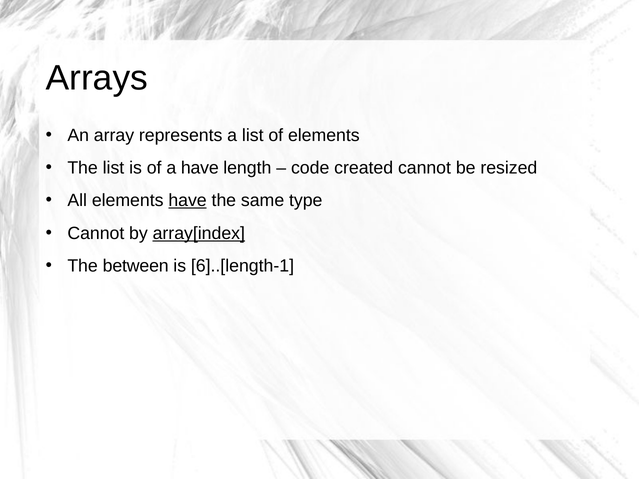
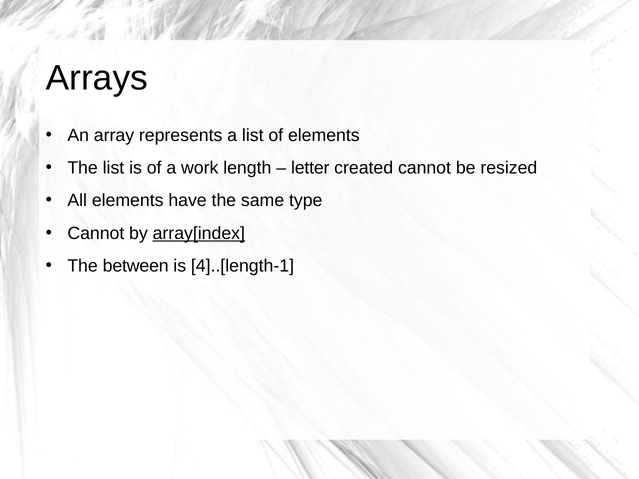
a have: have -> work
code: code -> letter
have at (188, 201) underline: present -> none
6]..[length-1: 6]..[length-1 -> 4]..[length-1
